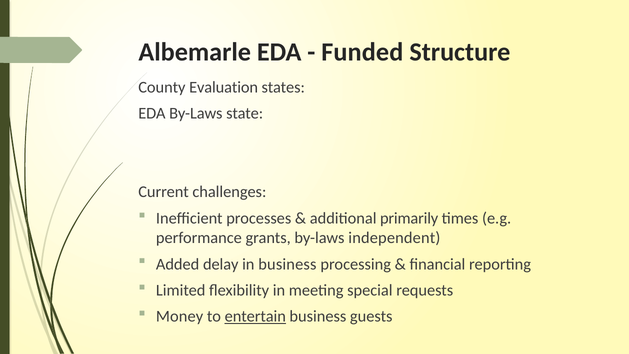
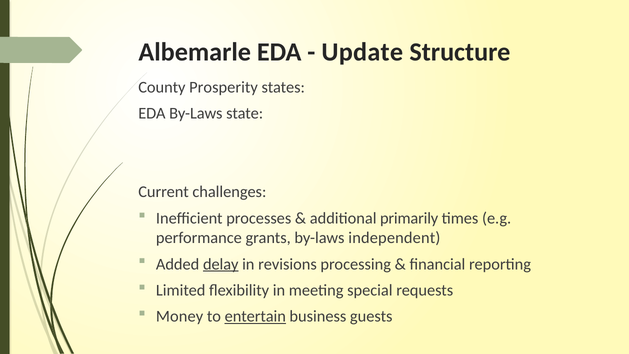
Funded: Funded -> Update
Evaluation: Evaluation -> Prosperity
delay underline: none -> present
in business: business -> revisions
